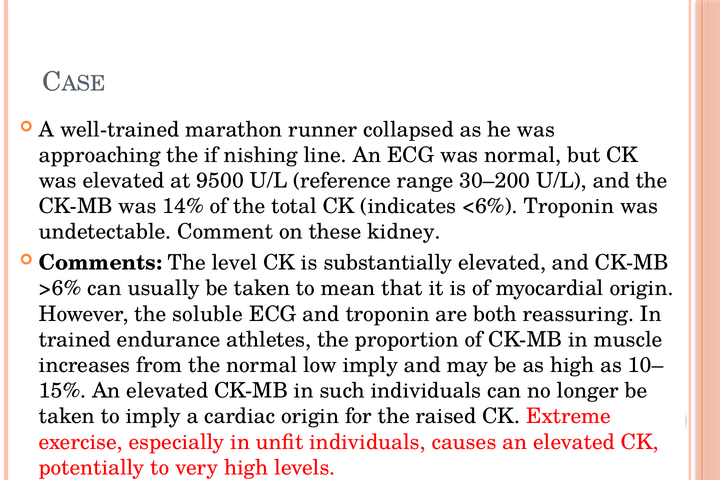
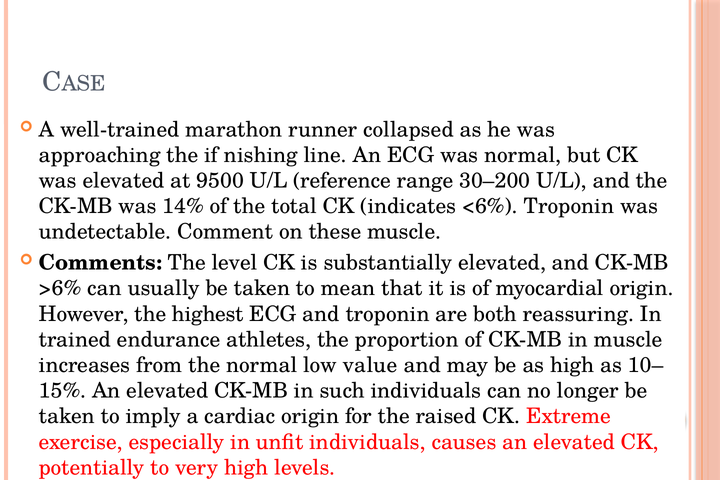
these kidney: kidney -> muscle
soluble: soluble -> highest
low imply: imply -> value
